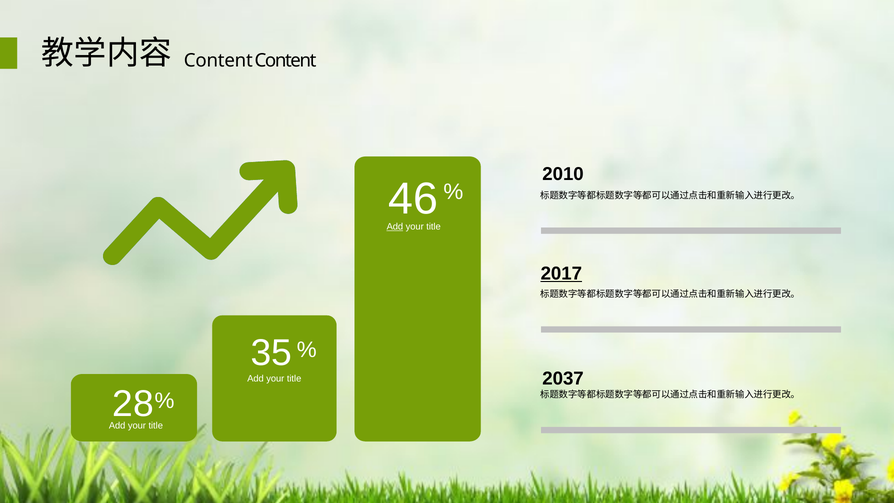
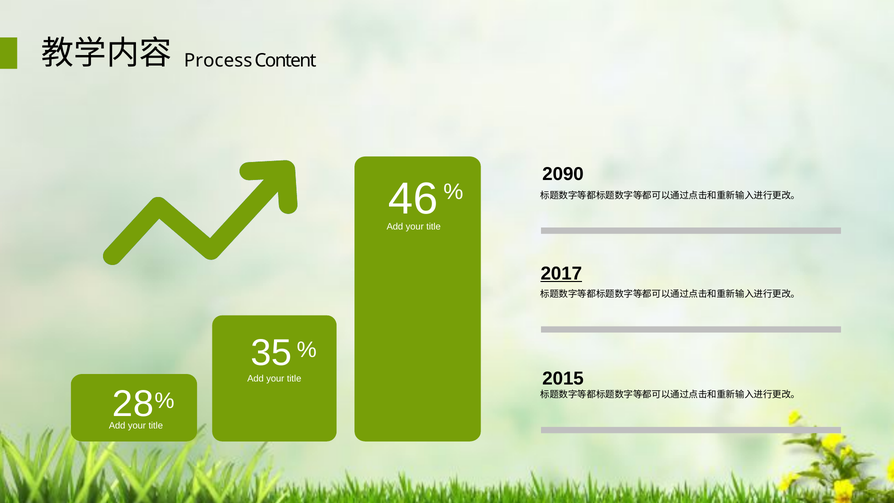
Content at (218, 60): Content -> Process
2010: 2010 -> 2090
Add at (395, 227) underline: present -> none
2037: 2037 -> 2015
